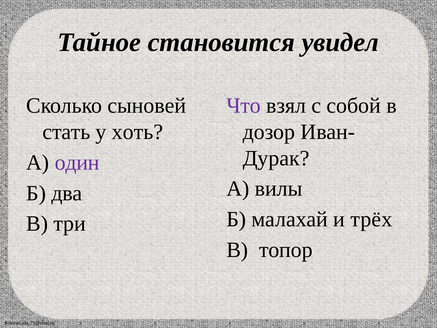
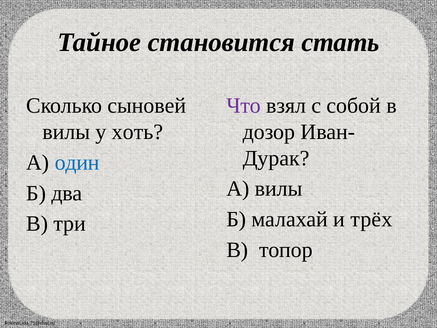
увидел: увидел -> стать
стать at (66, 132): стать -> вилы
один colour: purple -> blue
